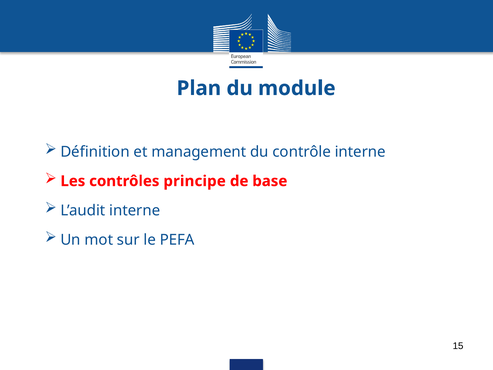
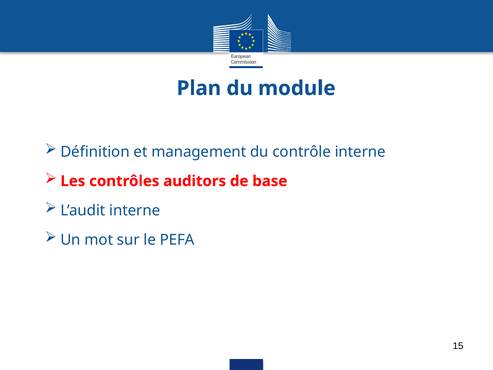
principe: principe -> auditors
